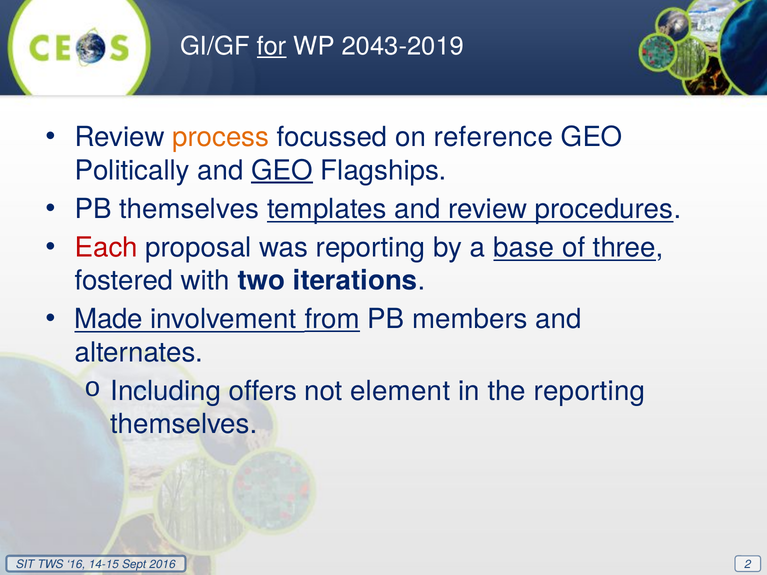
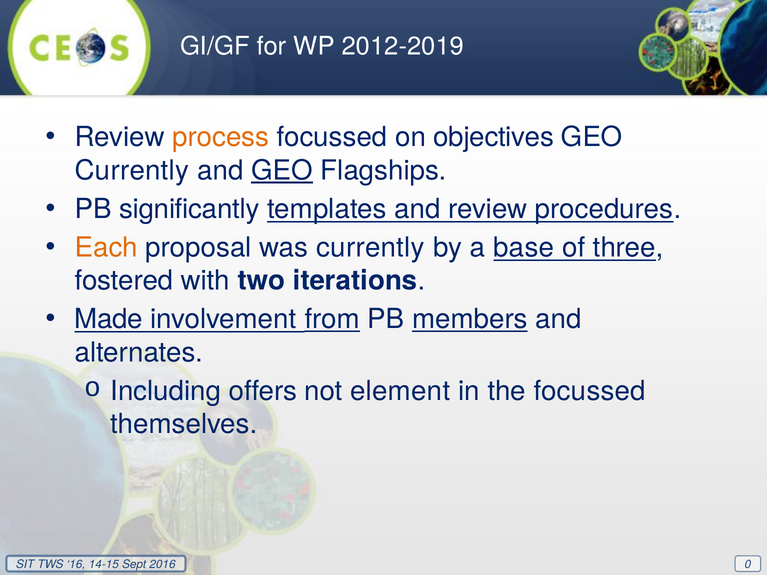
for underline: present -> none
2043-2019: 2043-2019 -> 2012-2019
reference: reference -> objectives
Politically at (132, 171): Politically -> Currently
PB themselves: themselves -> significantly
Each colour: red -> orange
was reporting: reporting -> currently
members underline: none -> present
the reporting: reporting -> focussed
2: 2 -> 0
